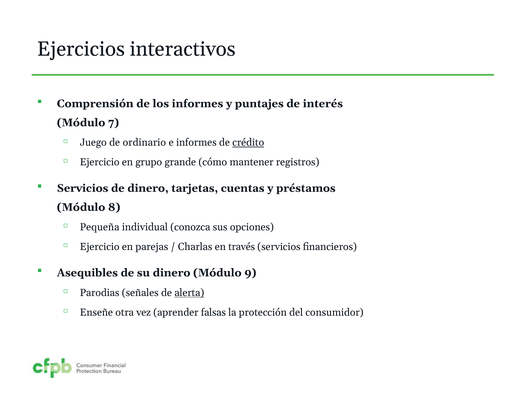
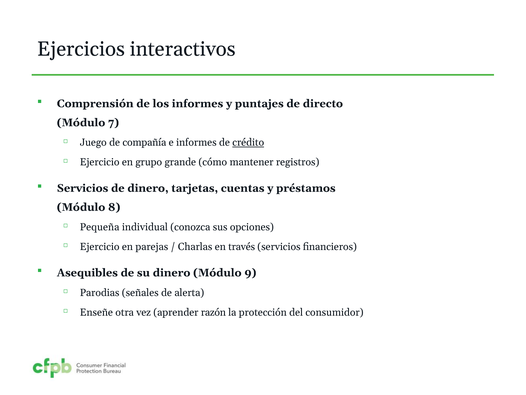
interés: interés -> directo
ordinario: ordinario -> compañía
alerta underline: present -> none
falsas: falsas -> razón
